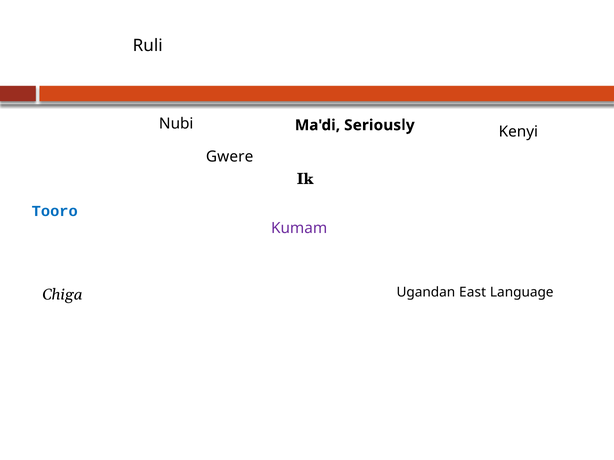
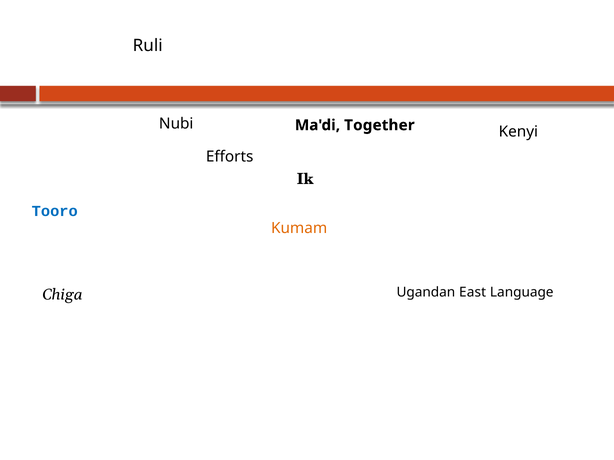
Seriously: Seriously -> Together
Gwere: Gwere -> Efforts
Kumam colour: purple -> orange
